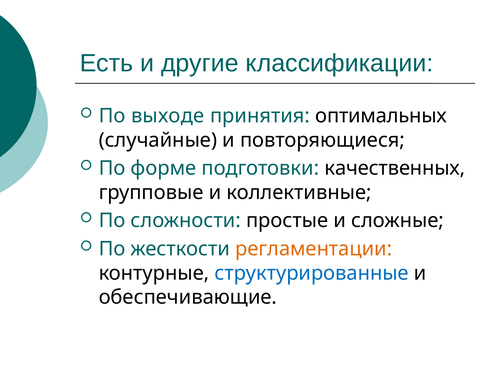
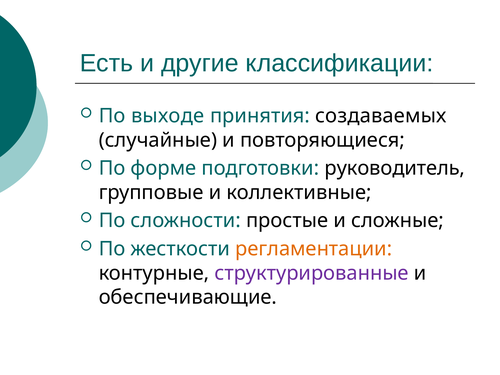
оптимальных: оптимальных -> создаваемых
качественных: качественных -> руководитель
структурированные colour: blue -> purple
